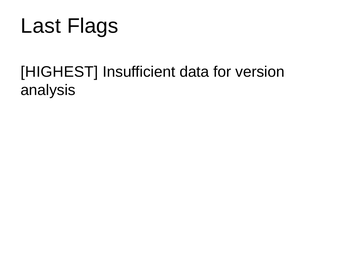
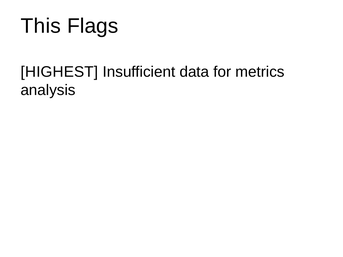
Last: Last -> This
version: version -> metrics
